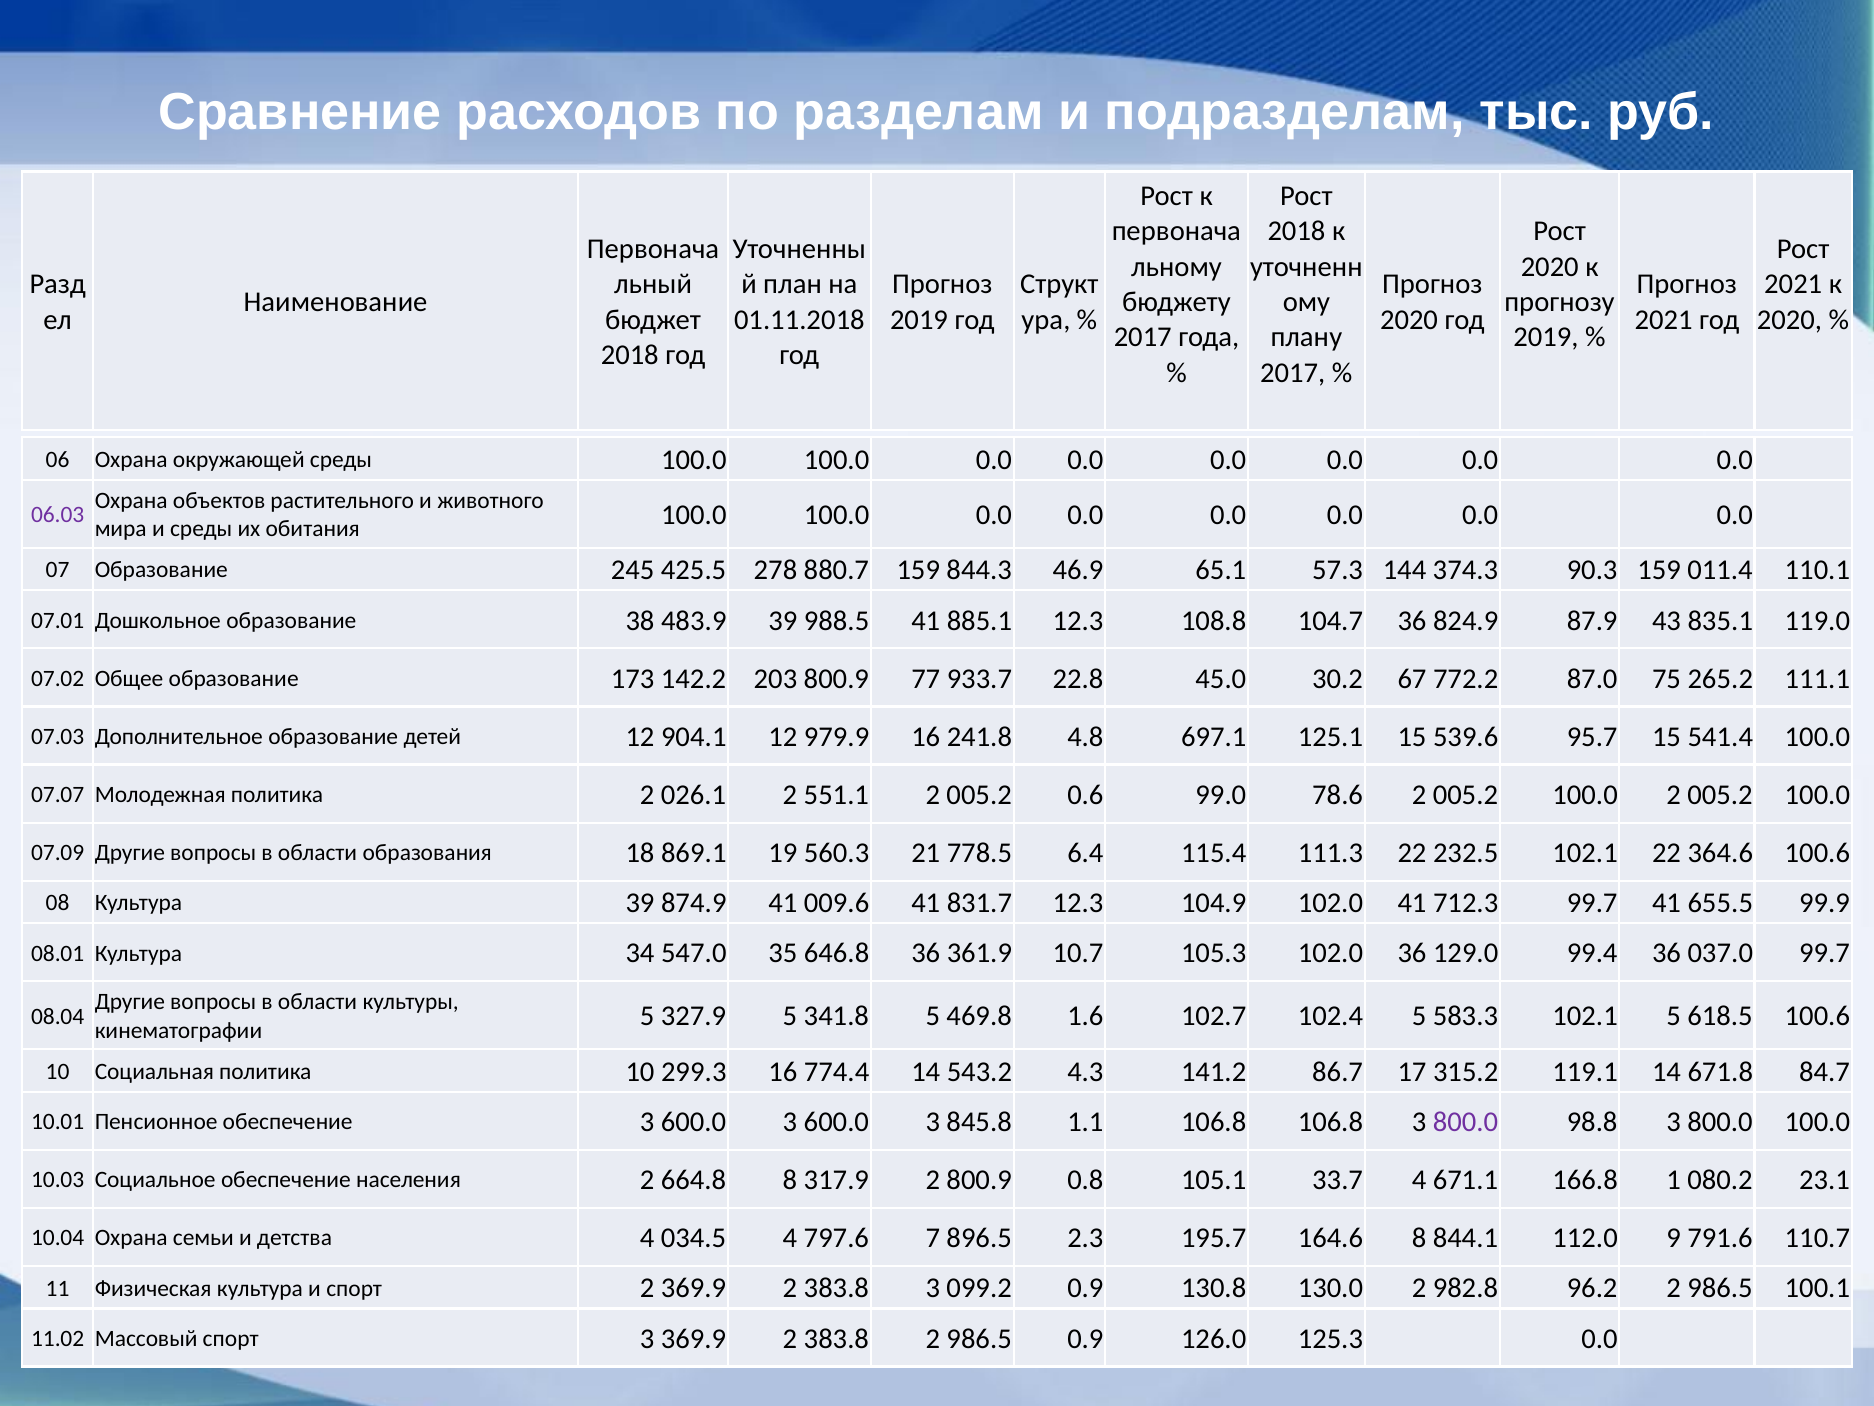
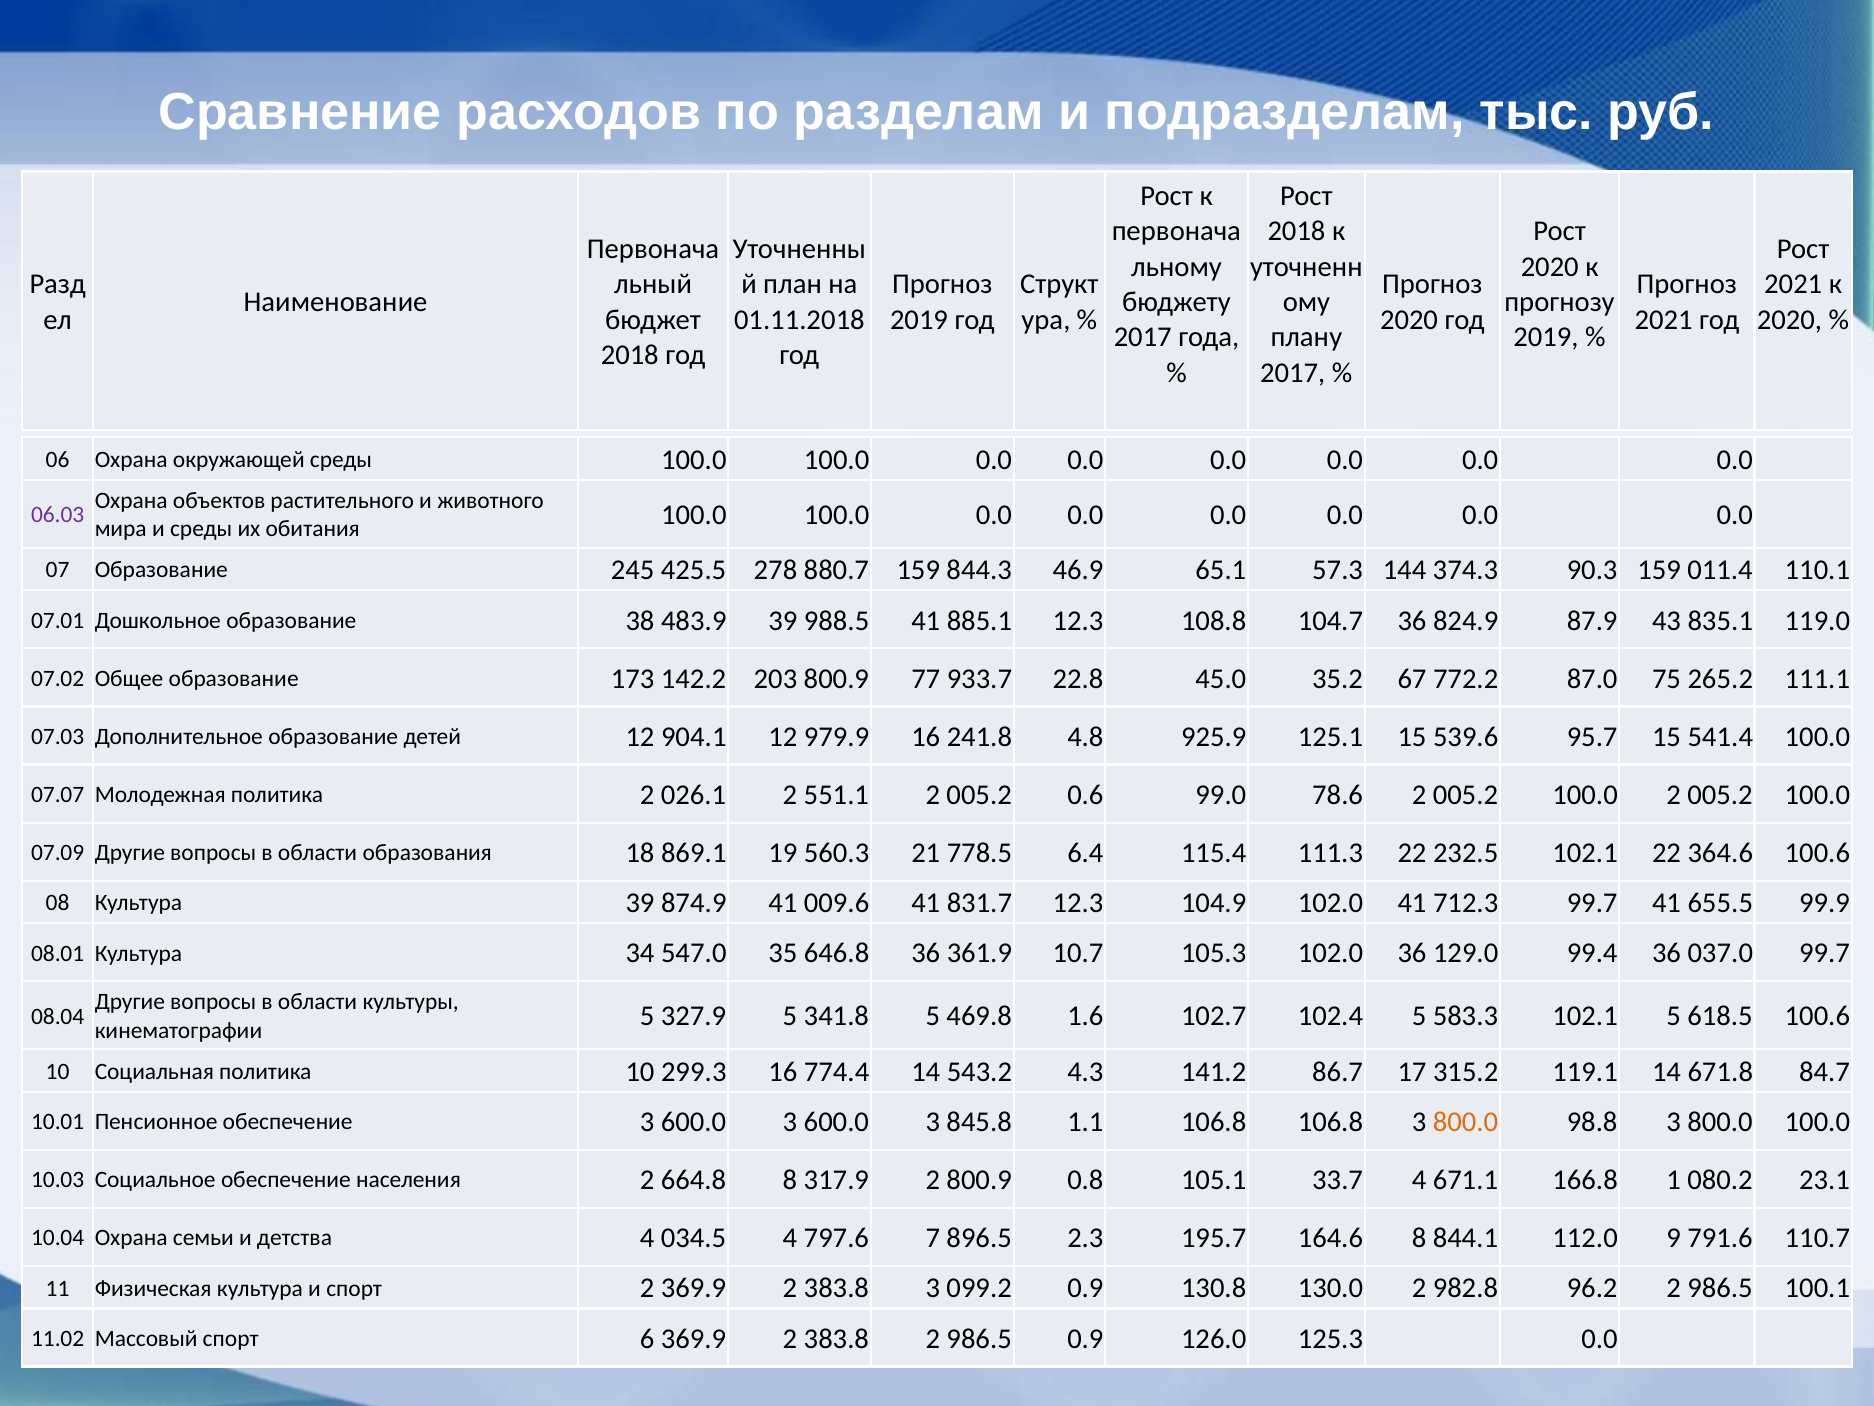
30.2: 30.2 -> 35.2
697.1: 697.1 -> 925.9
800.0 at (1465, 1122) colour: purple -> orange
спорт 3: 3 -> 6
